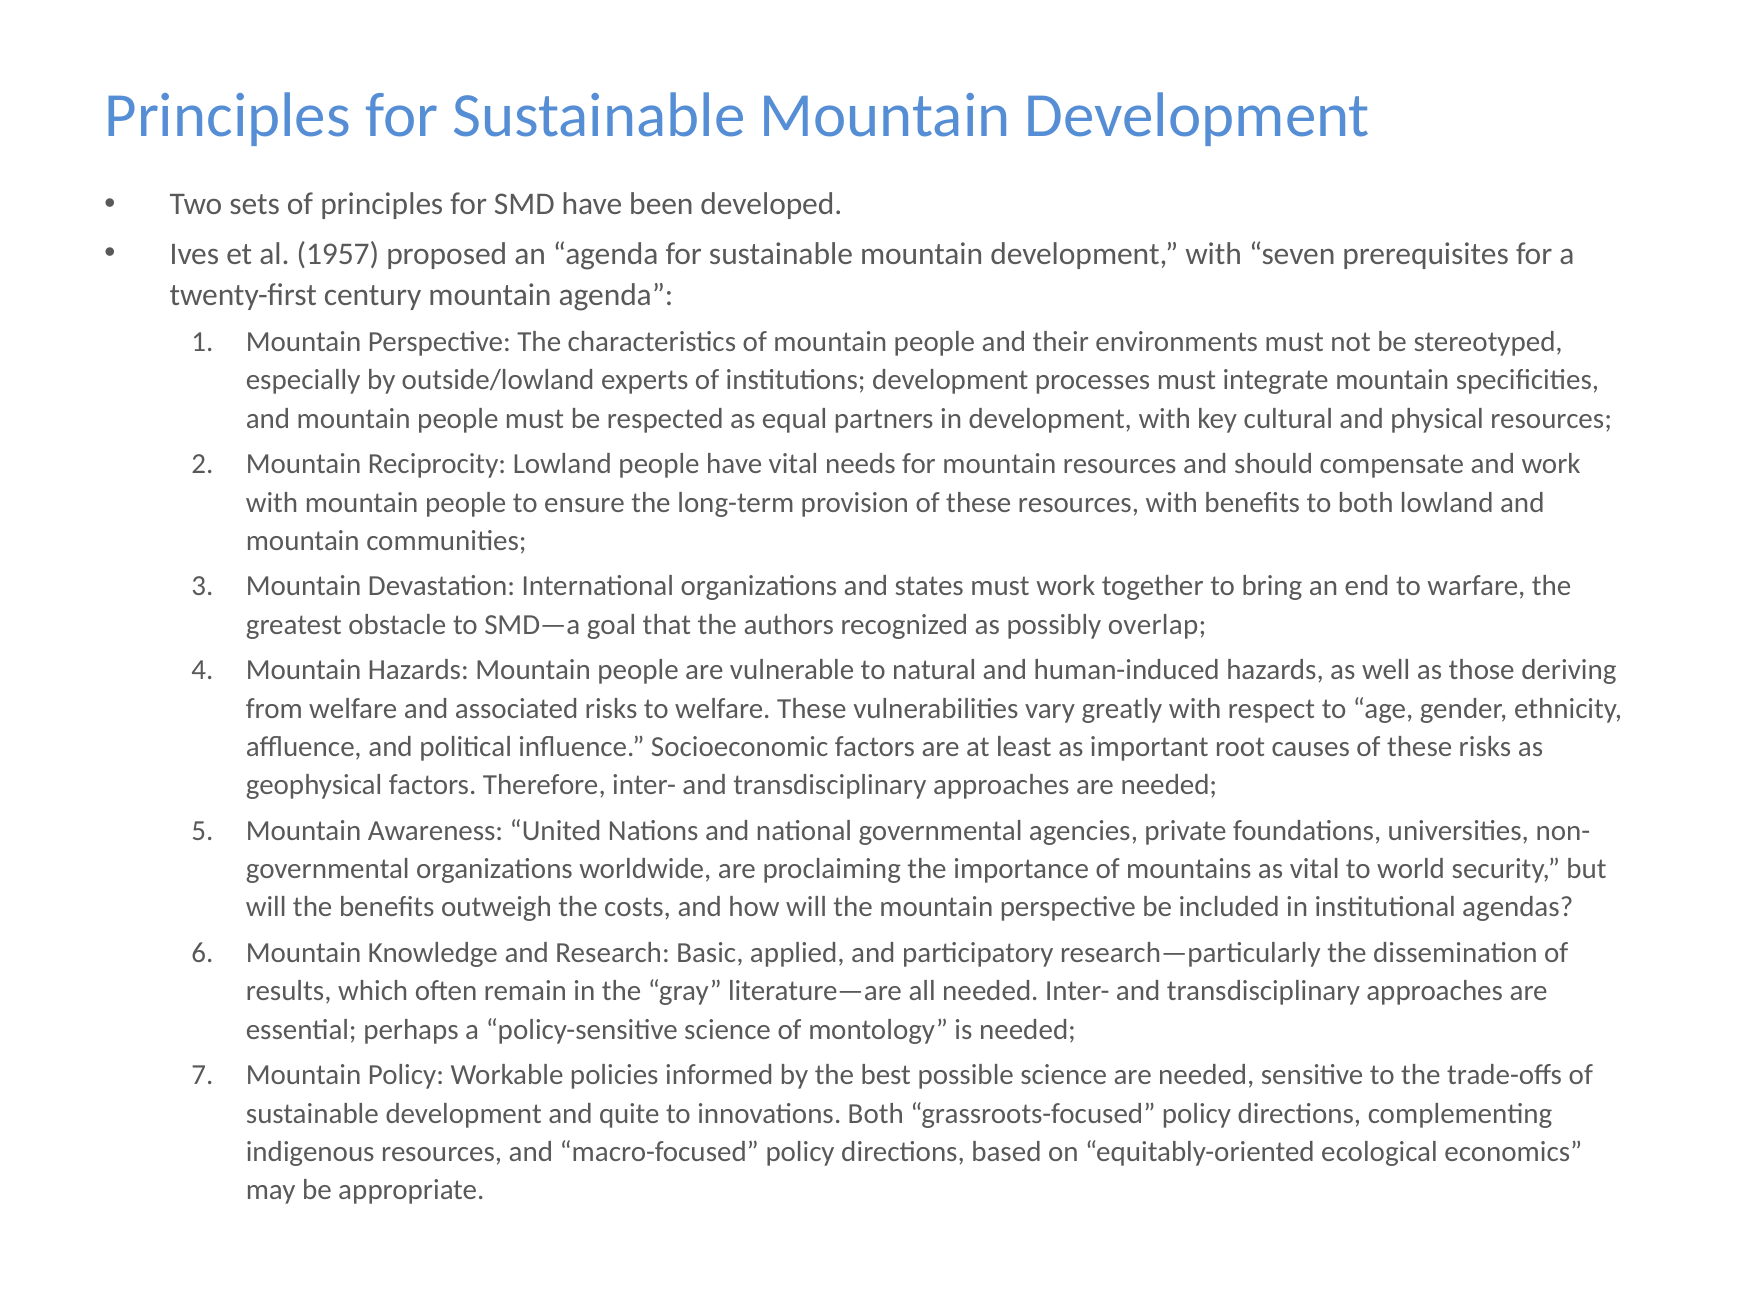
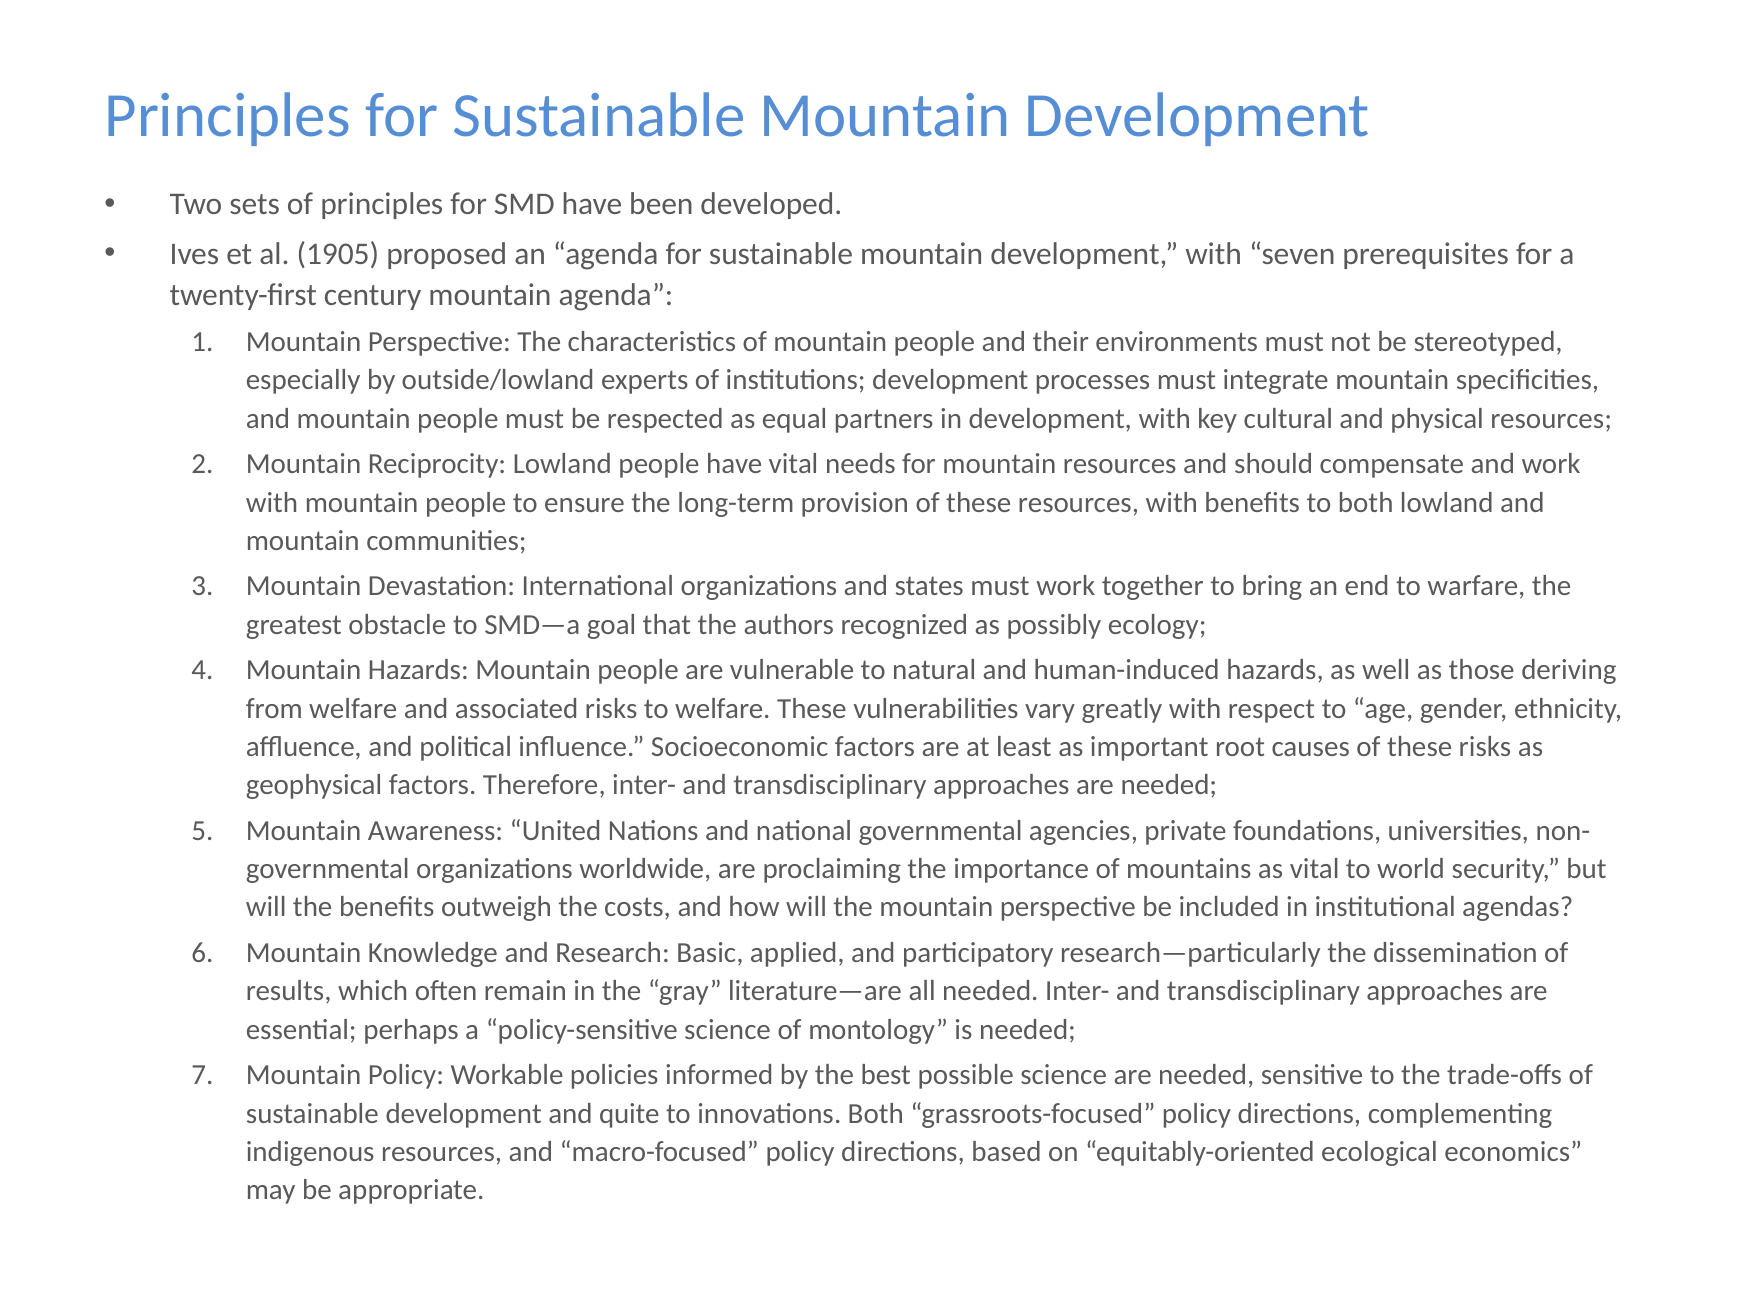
1957: 1957 -> 1905
overlap: overlap -> ecology
